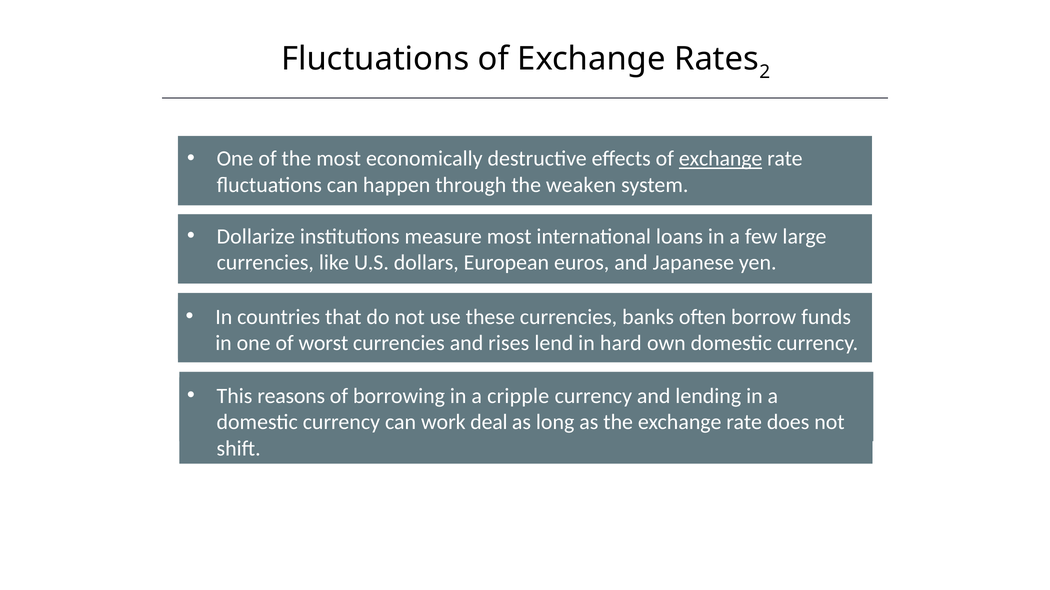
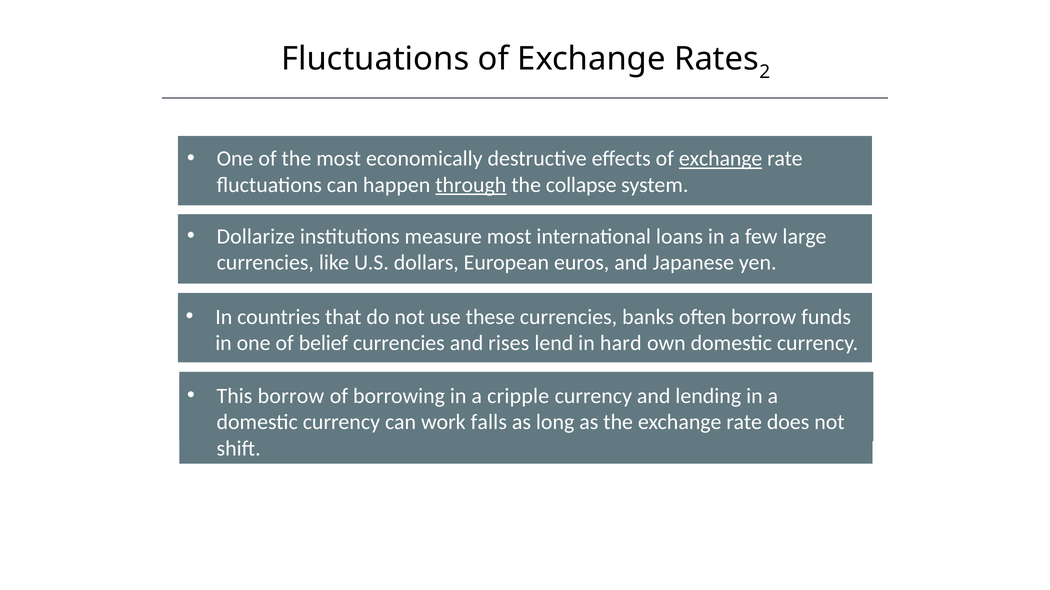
through underline: none -> present
weaken: weaken -> collapse
worst: worst -> belief
This reasons: reasons -> borrow
deal: deal -> falls
